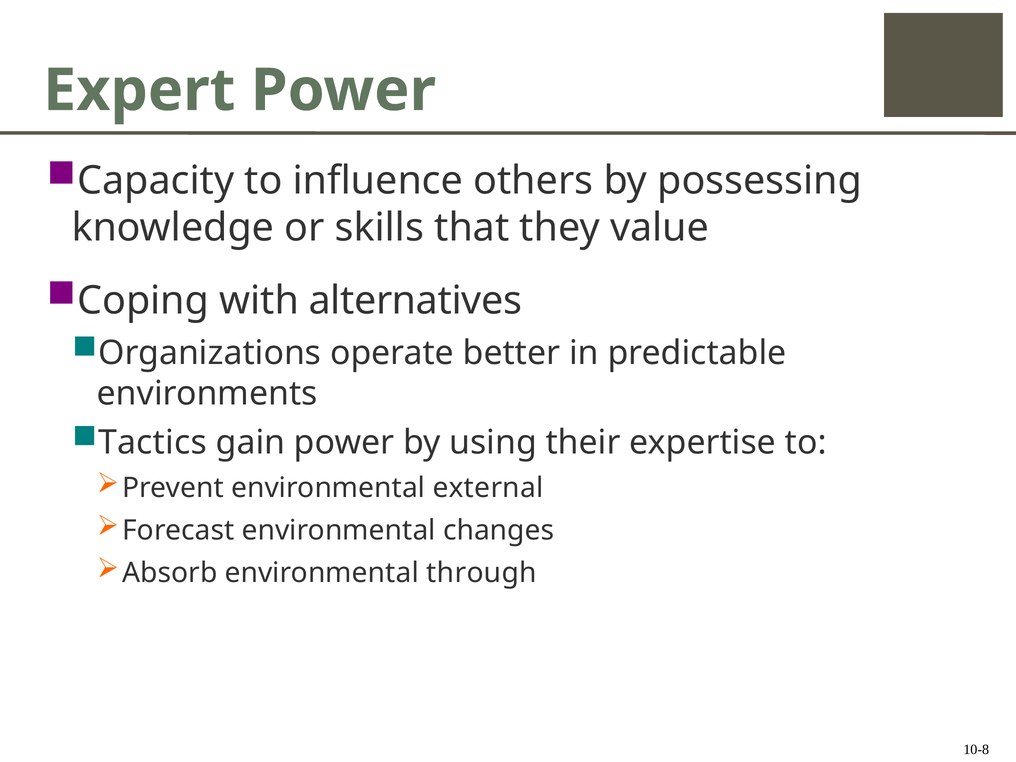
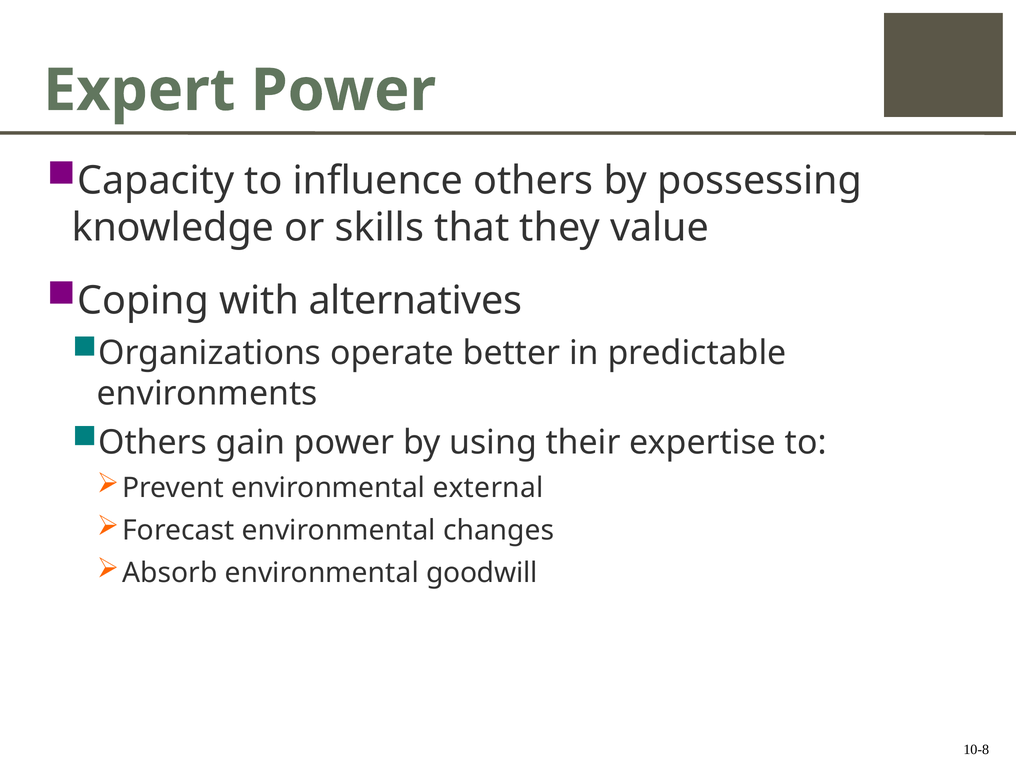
Tactics at (152, 443): Tactics -> Others
through: through -> goodwill
